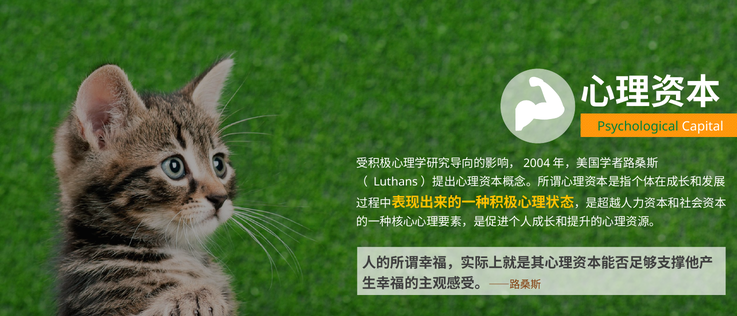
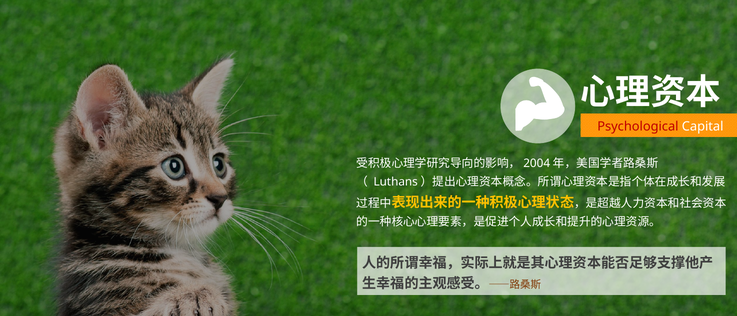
Psychological colour: green -> red
